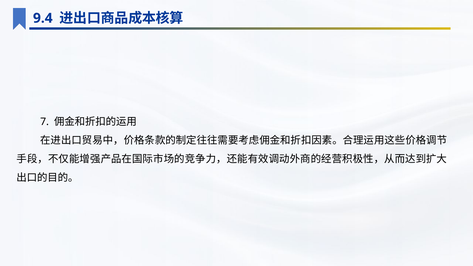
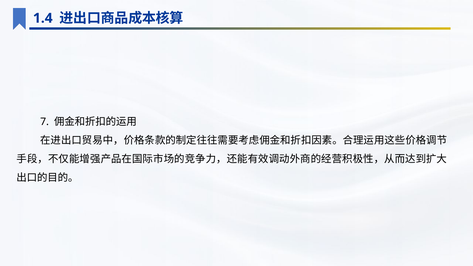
9.4: 9.4 -> 1.4
